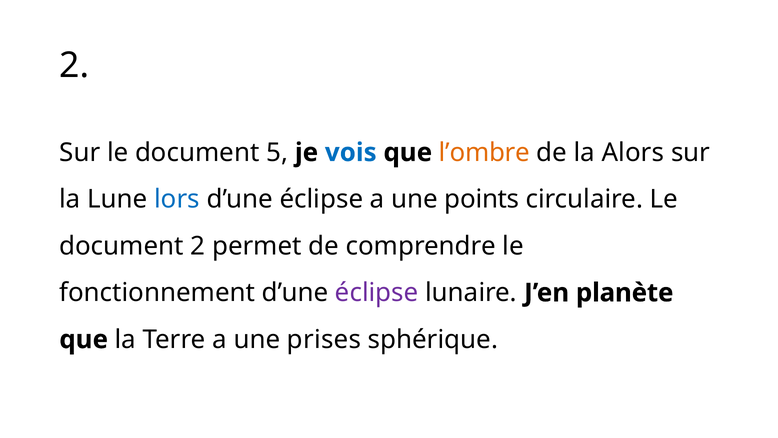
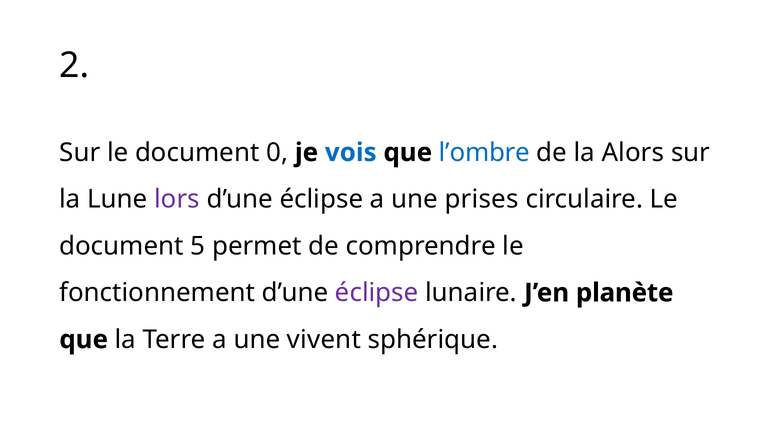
5: 5 -> 0
l’ombre colour: orange -> blue
lors colour: blue -> purple
points: points -> prises
document 2: 2 -> 5
prises: prises -> vivent
